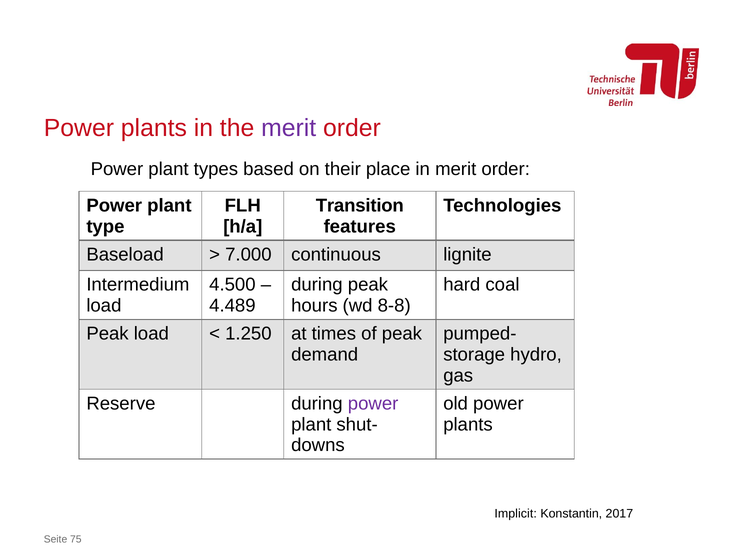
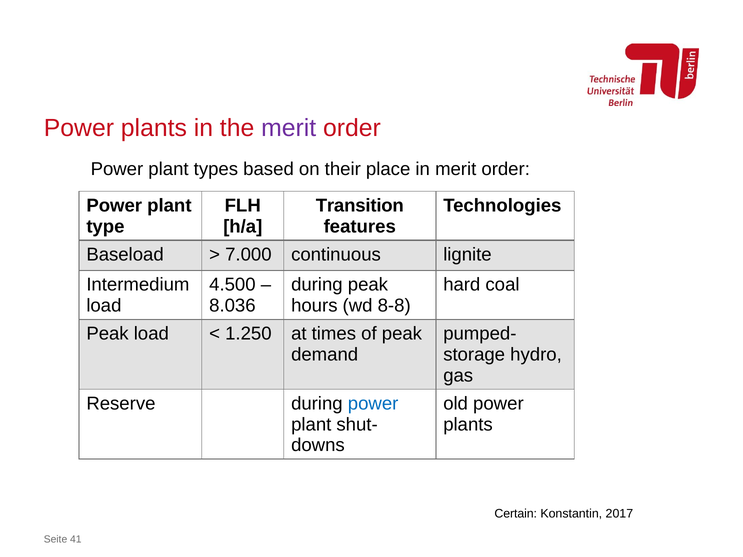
4.489: 4.489 -> 8.036
power at (373, 404) colour: purple -> blue
Implicit: Implicit -> Certain
75: 75 -> 41
